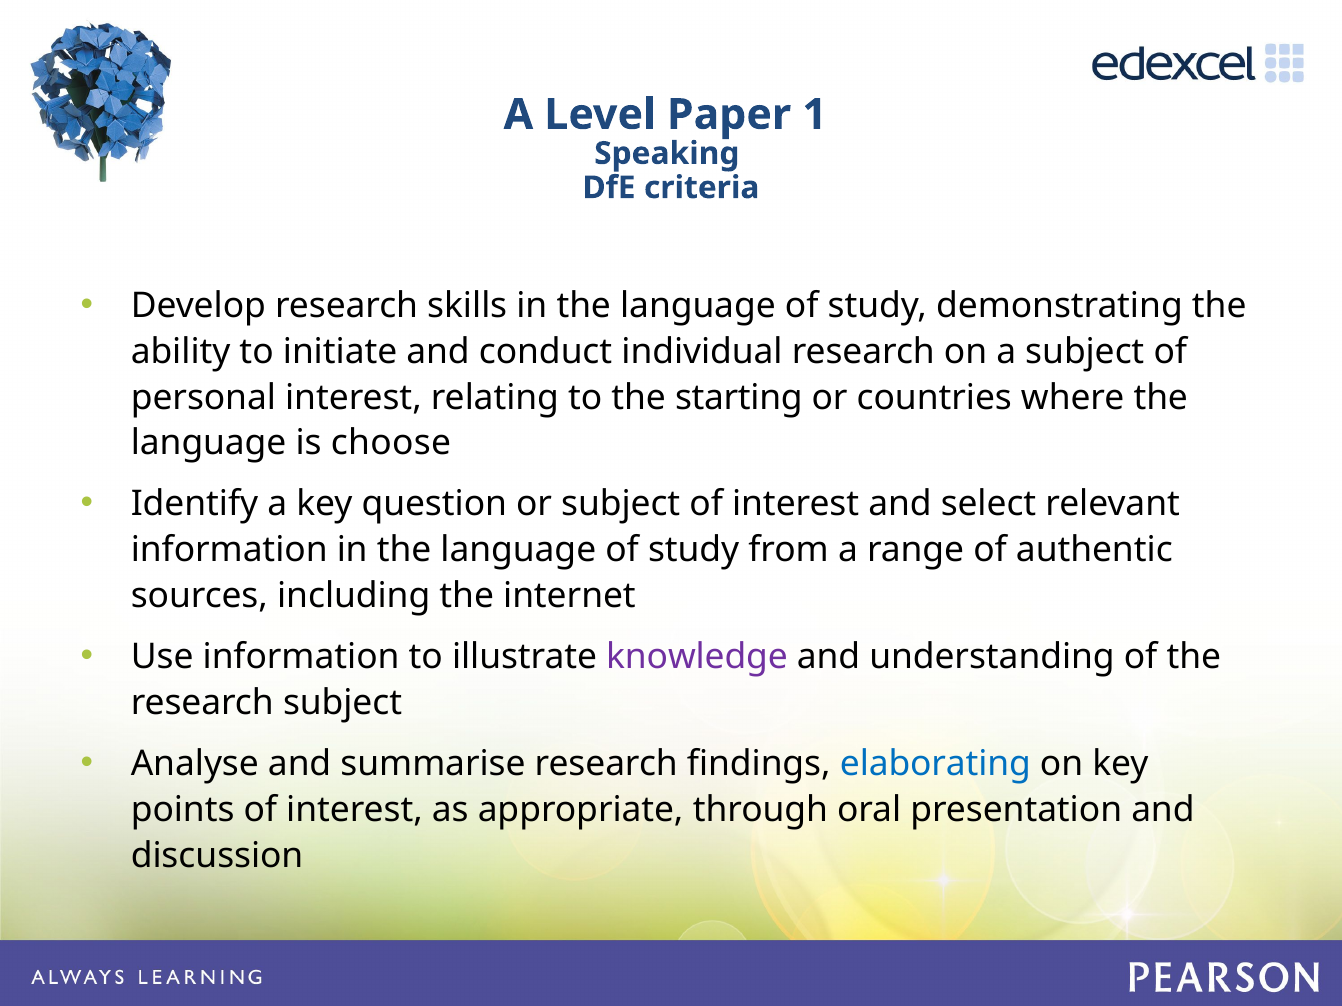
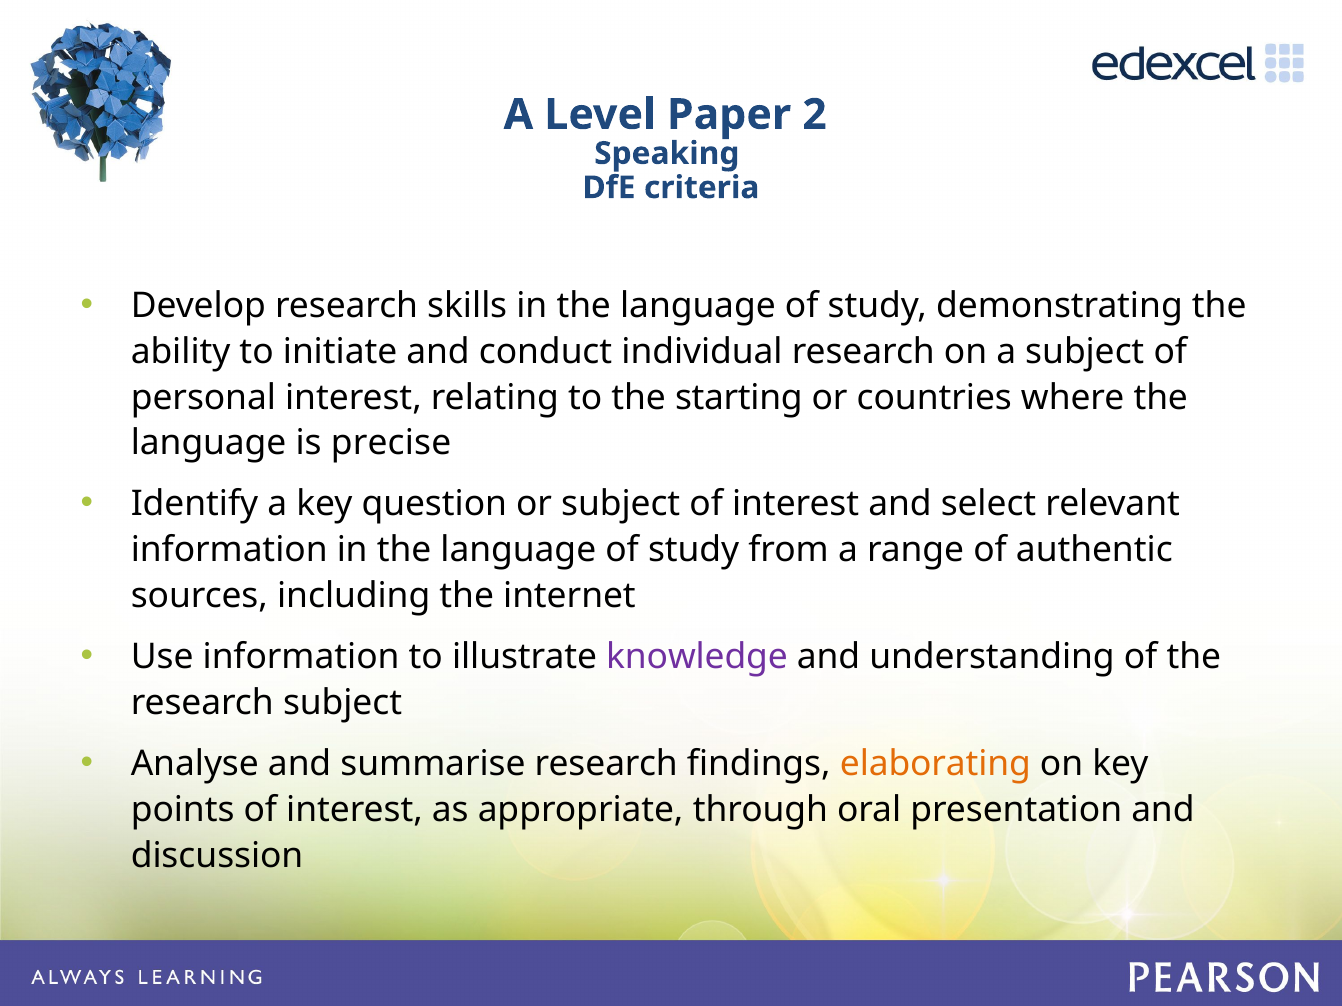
1: 1 -> 2
choose: choose -> precise
elaborating colour: blue -> orange
